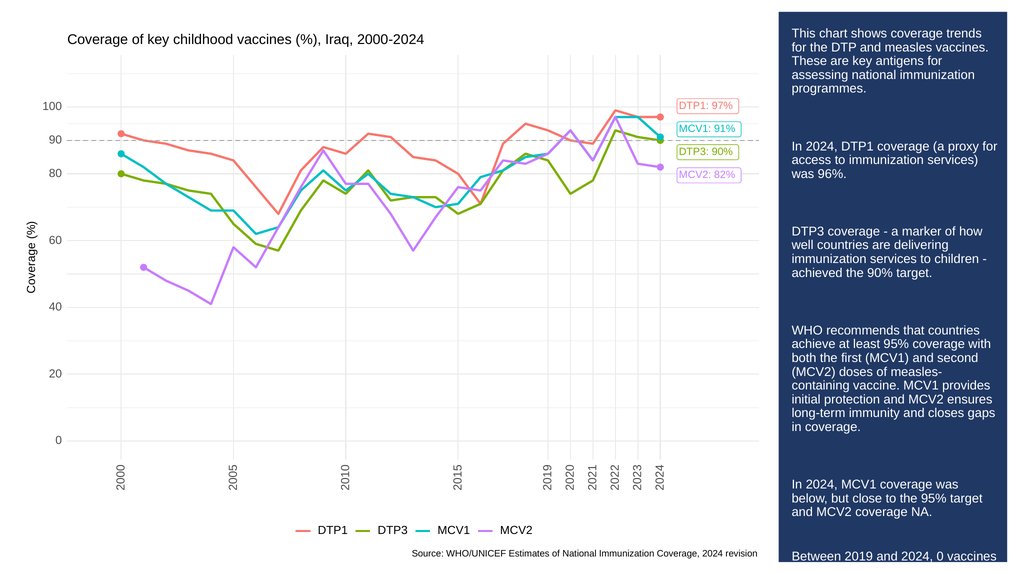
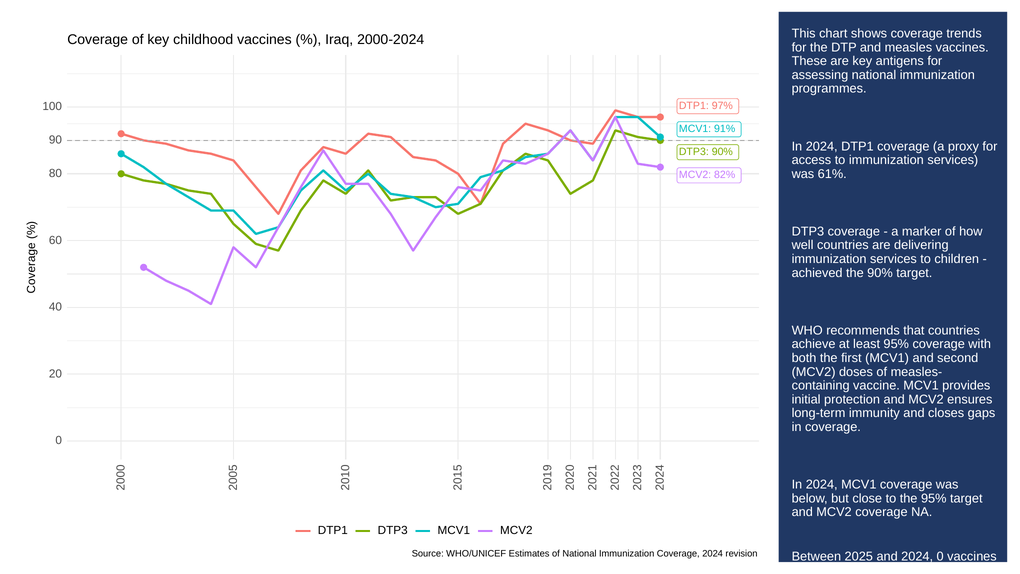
96%: 96% -> 61%
2019: 2019 -> 2025
